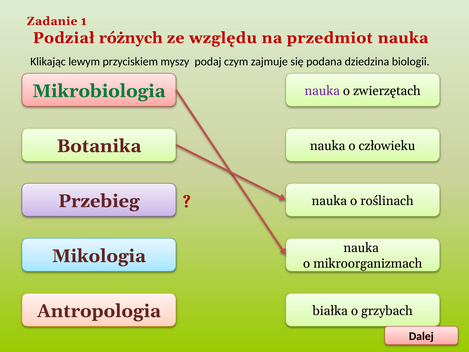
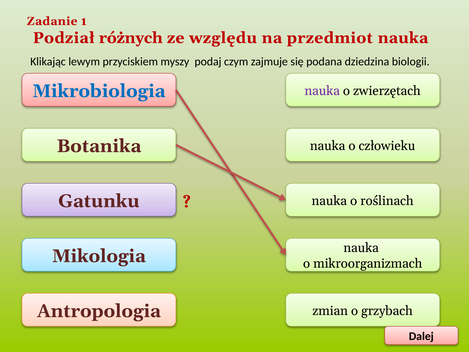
Mikrobiologia colour: green -> blue
Przebieg: Przebieg -> Gatunku
białka: białka -> zmian
